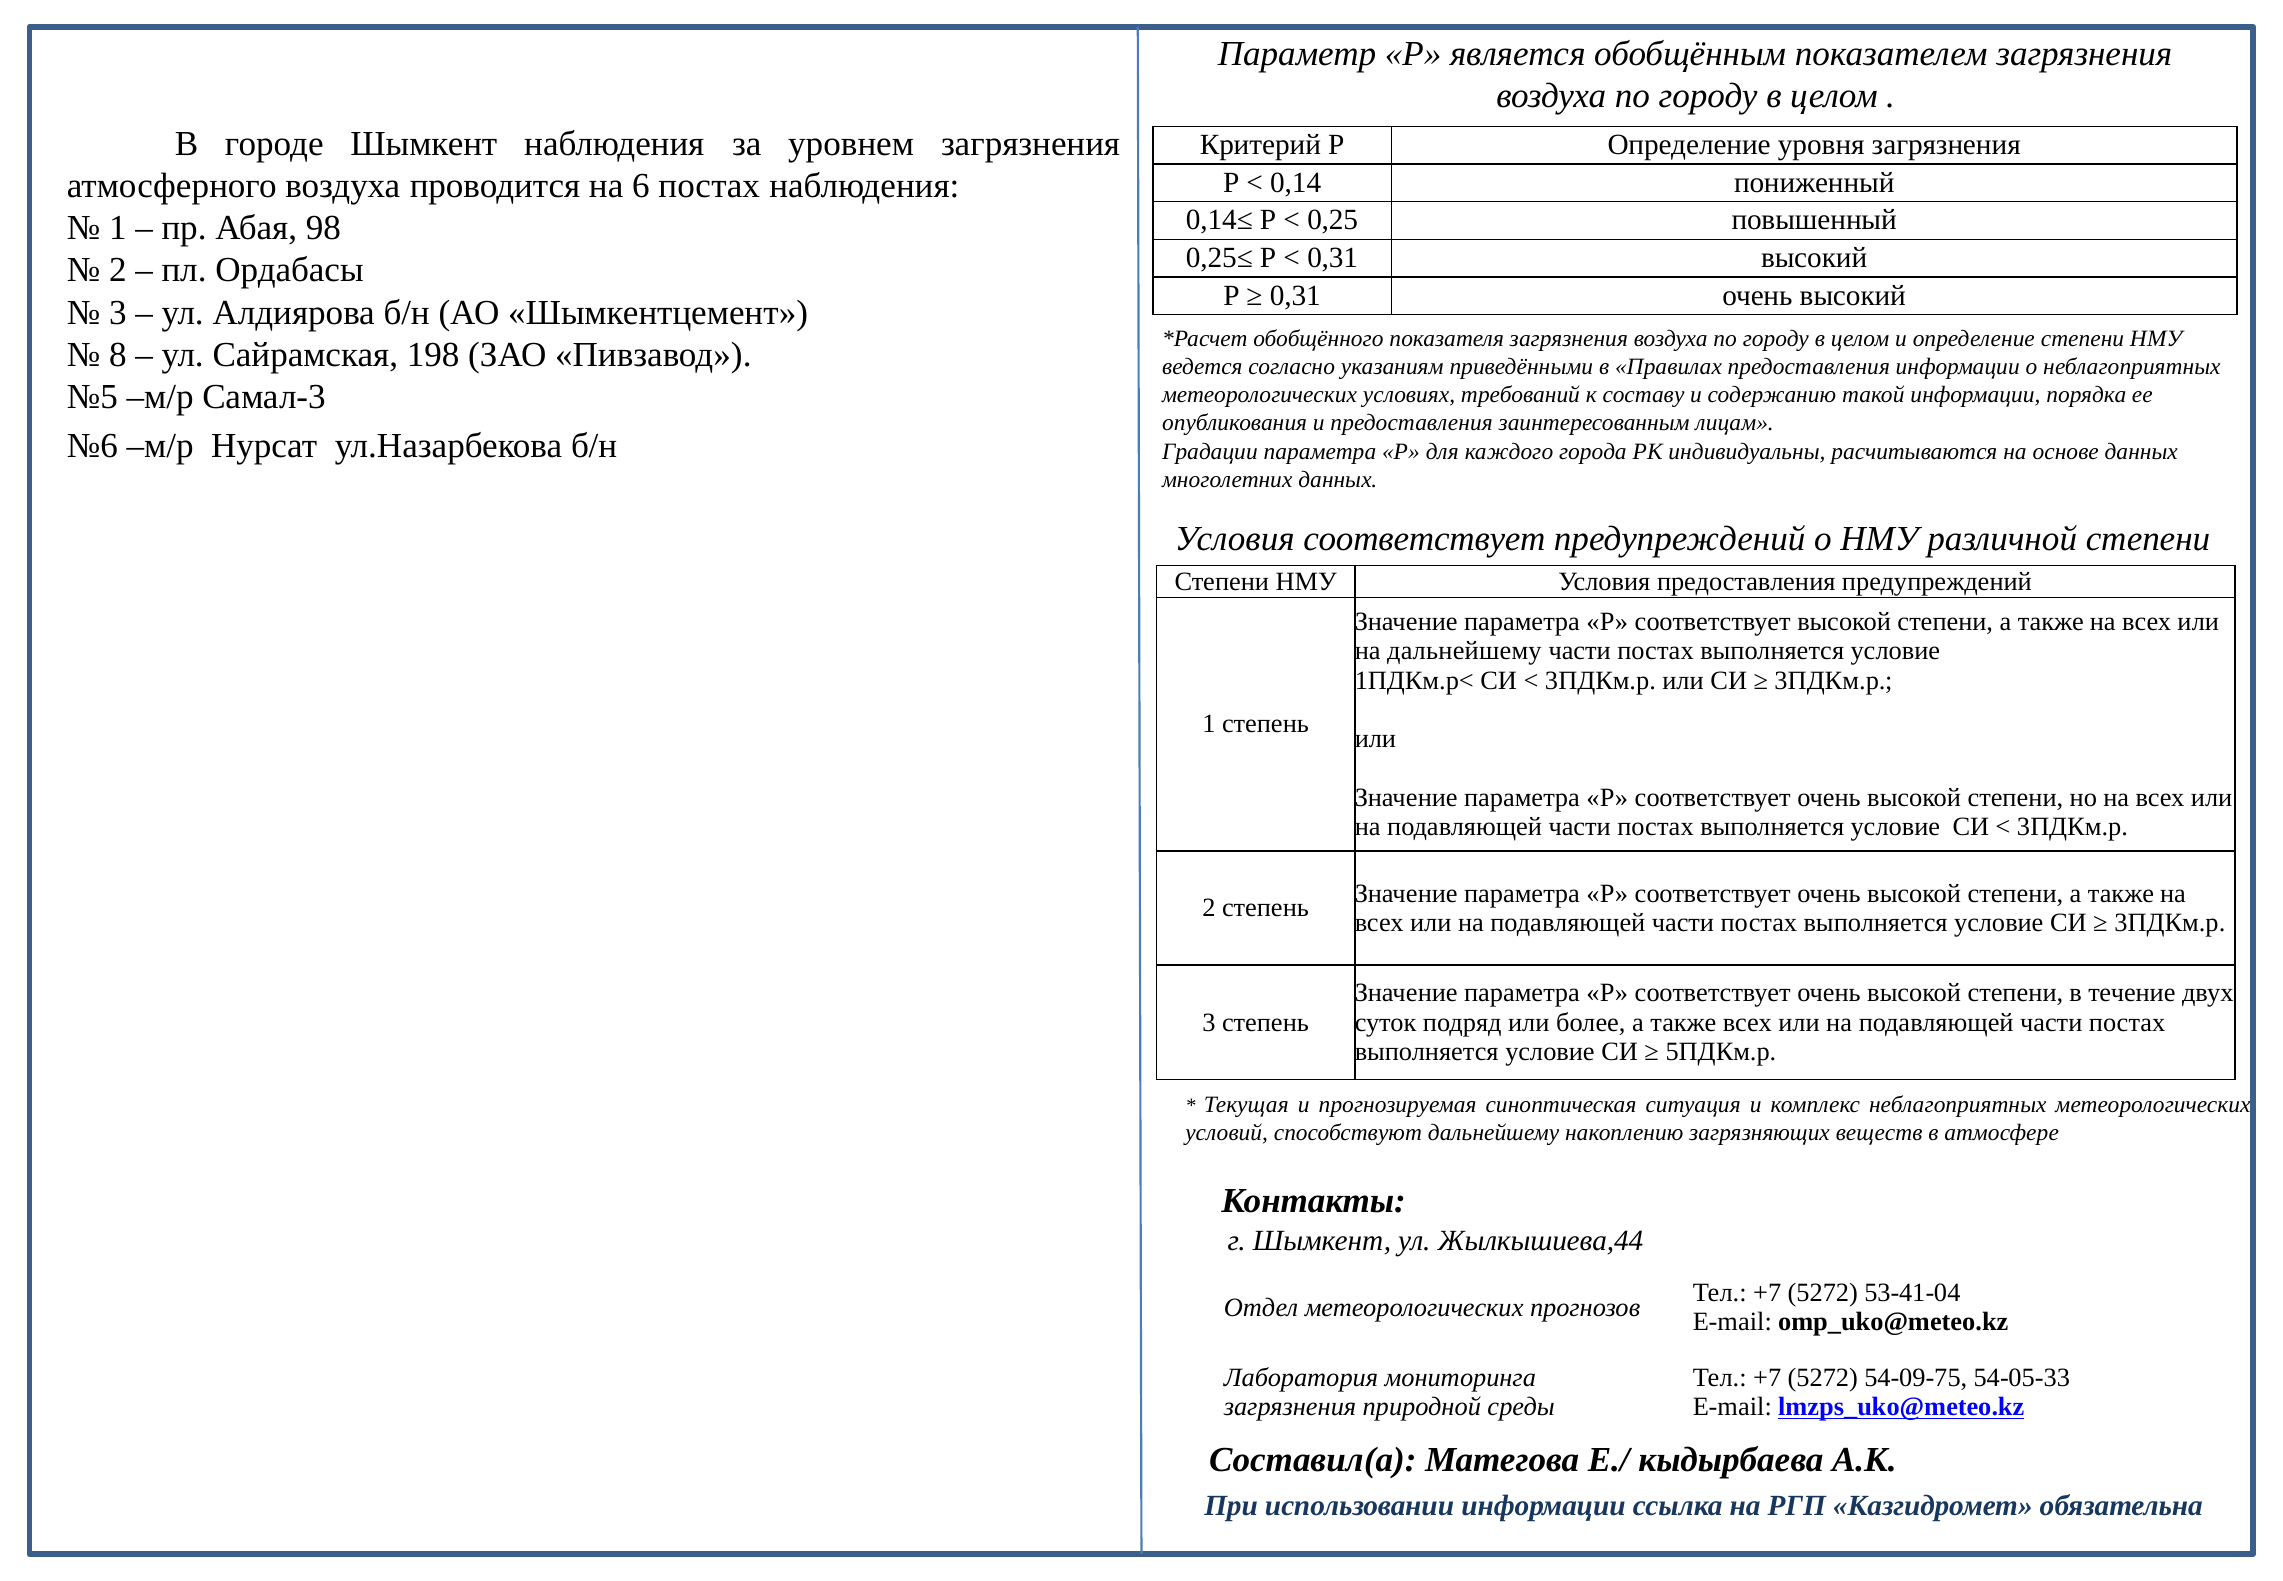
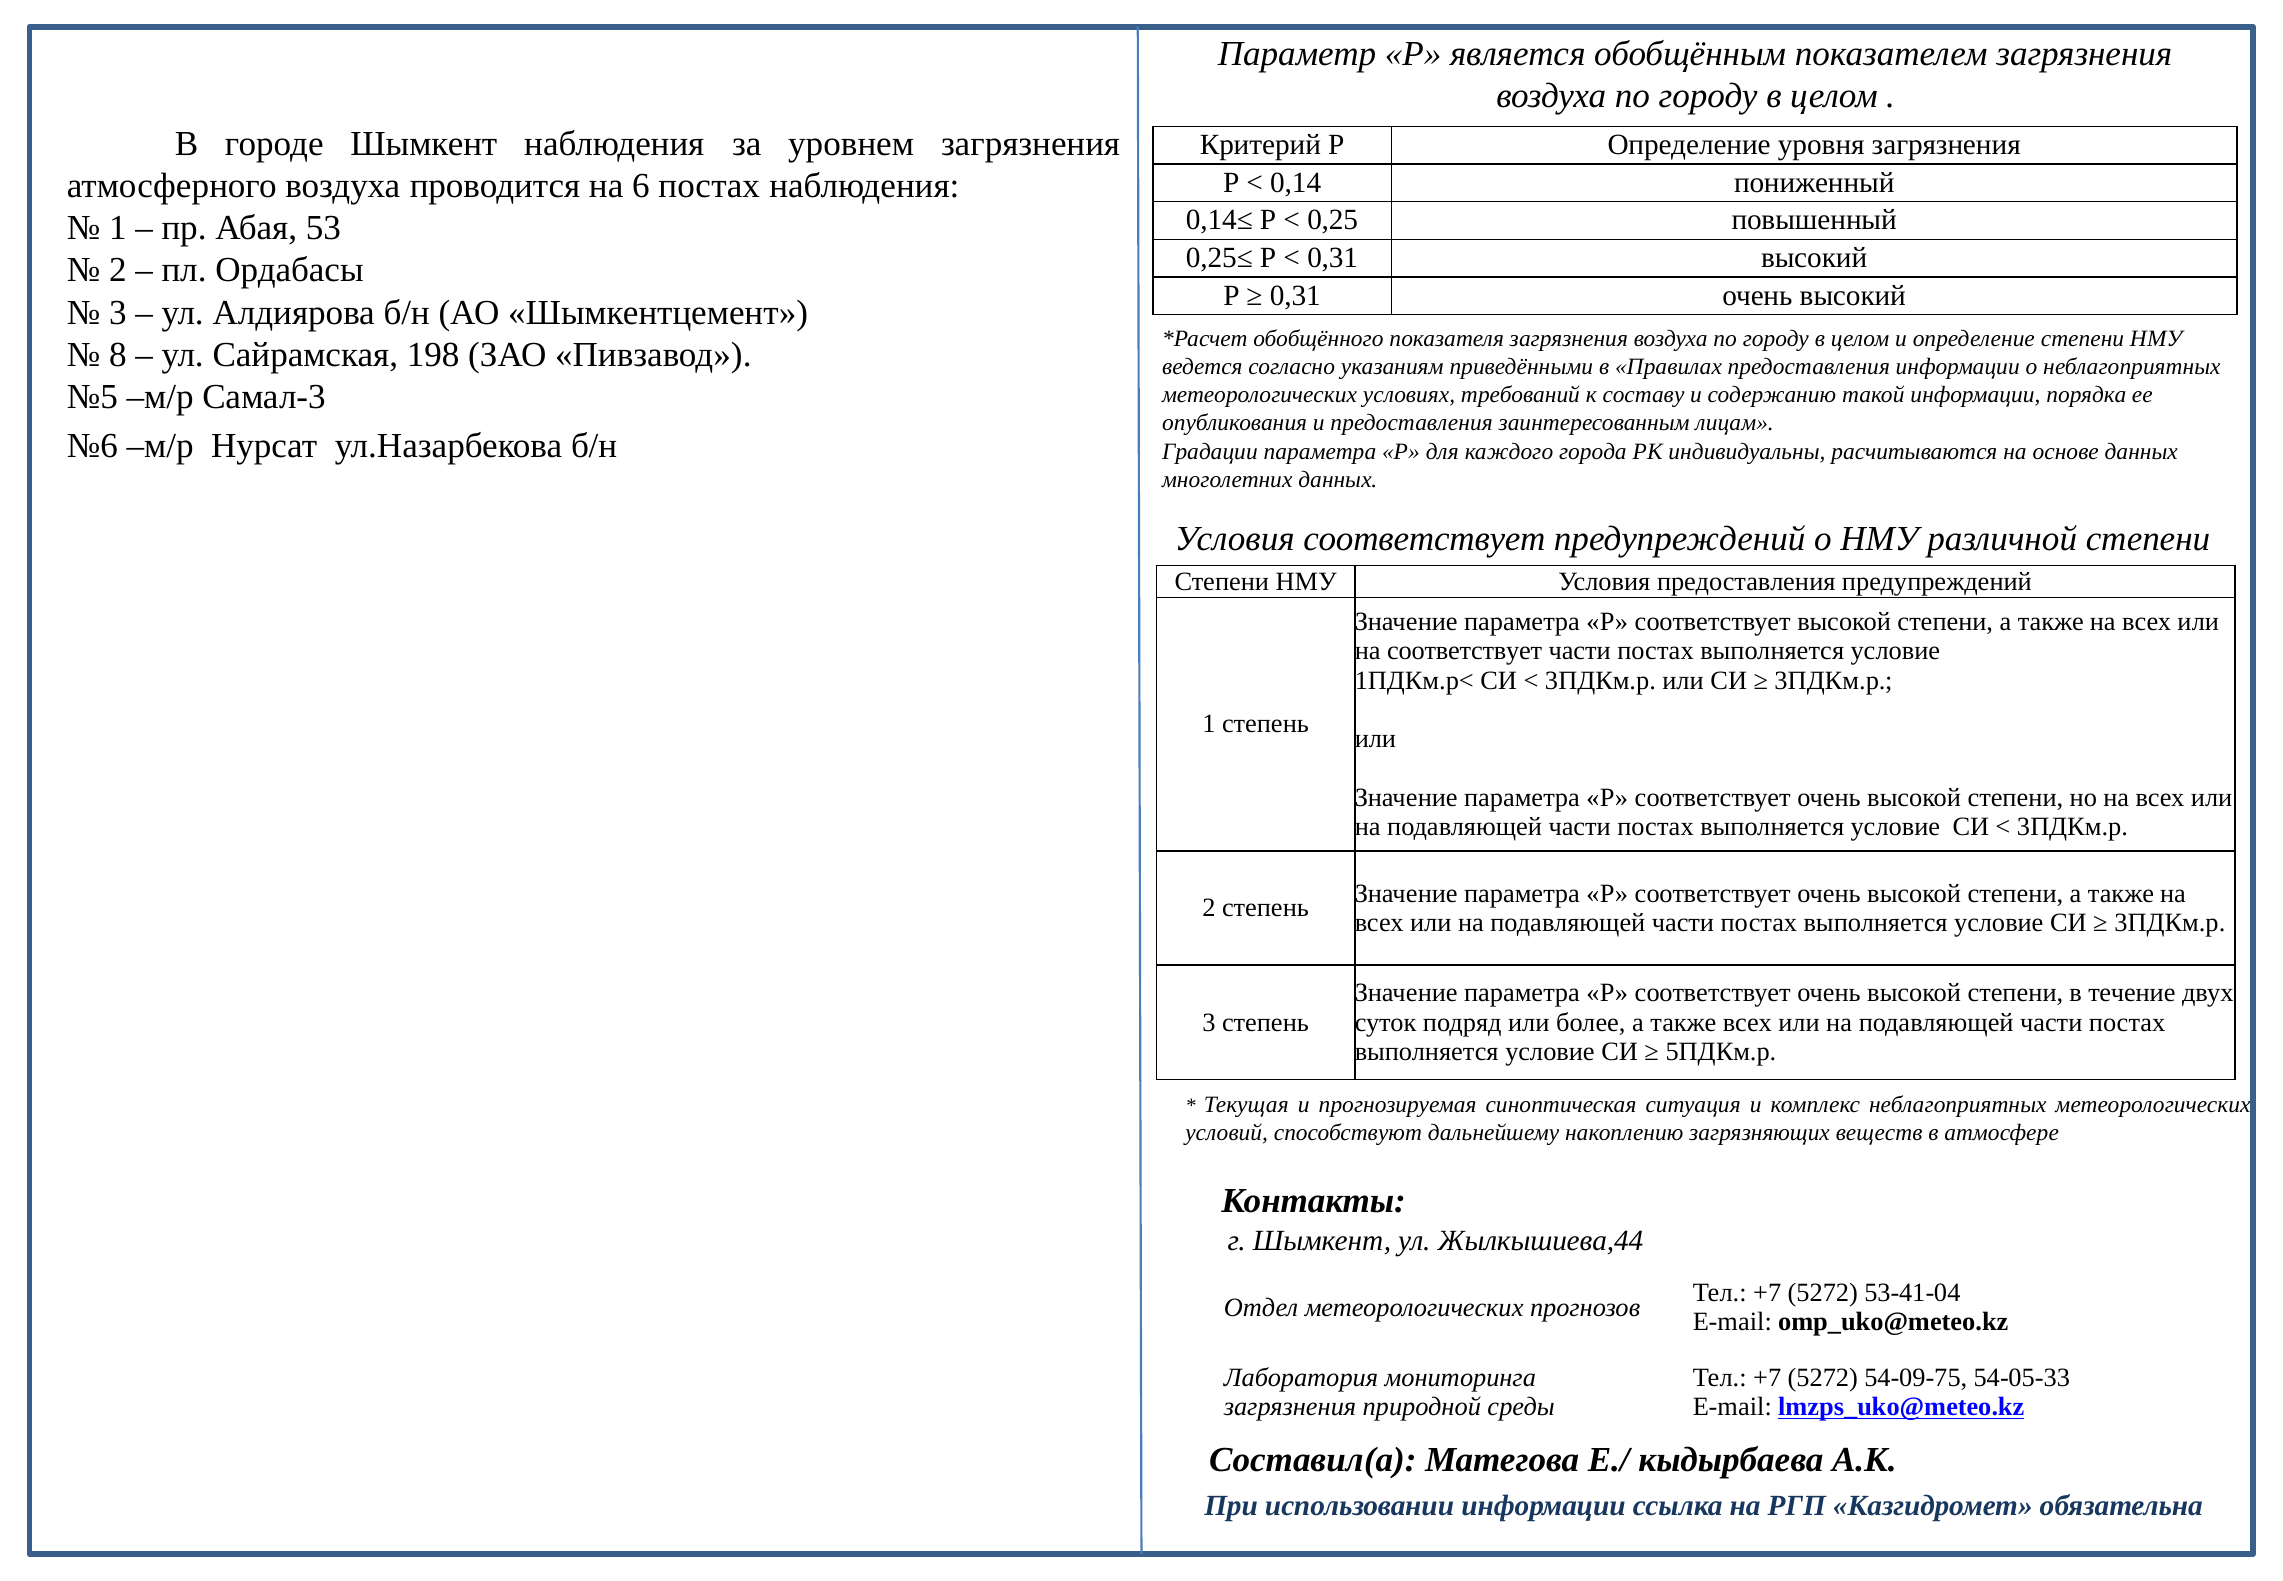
98: 98 -> 53
на дальнейшему: дальнейшему -> соответствует
